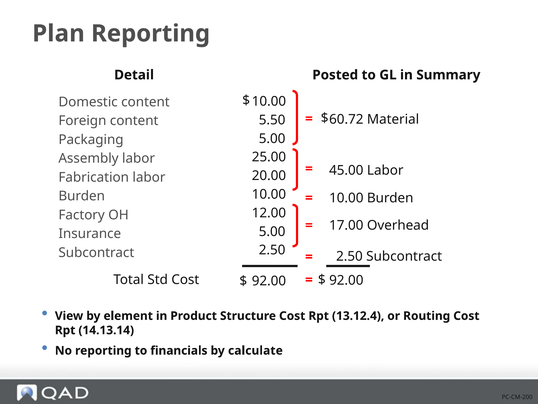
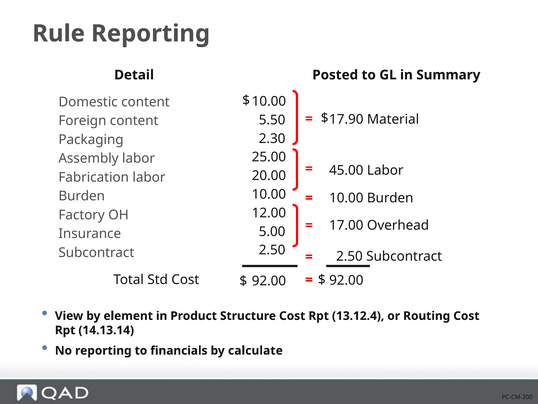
Plan: Plan -> Rule
60.72: 60.72 -> 17.90
5.00 at (272, 138): 5.00 -> 2.30
